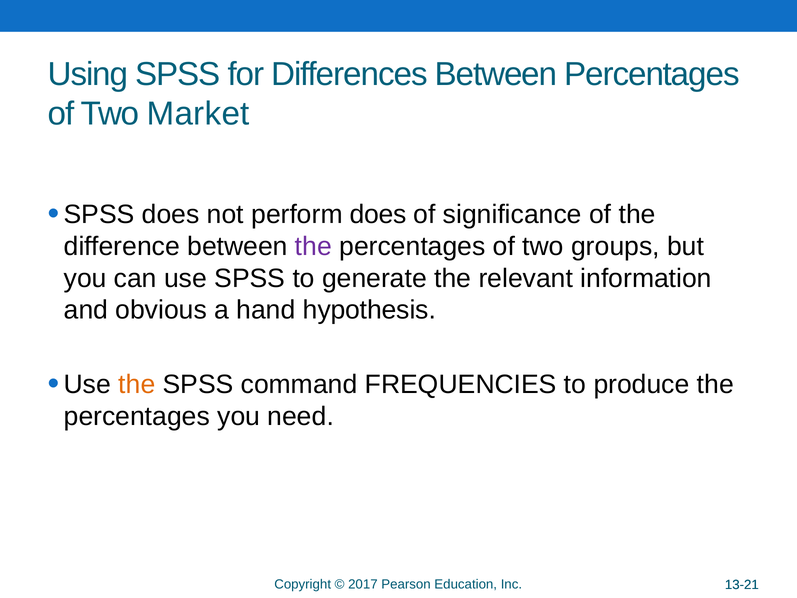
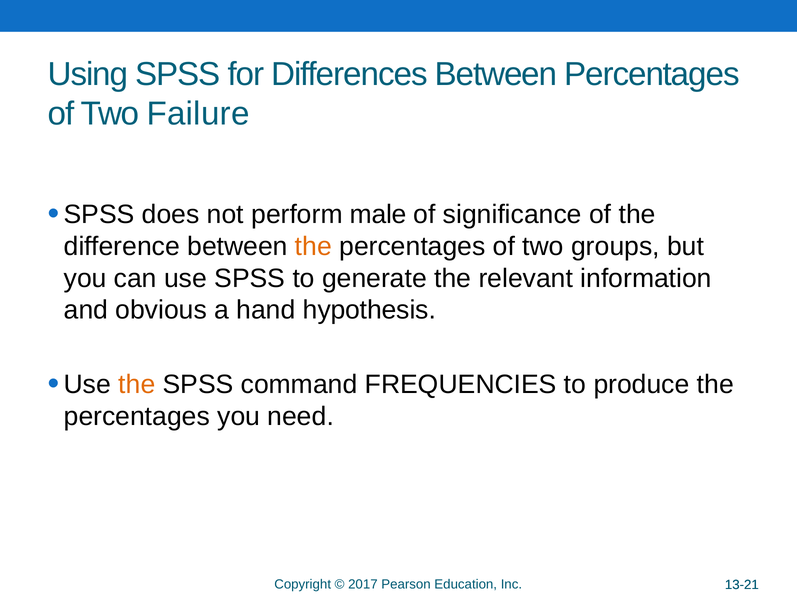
Market: Market -> Failure
perform does: does -> male
the at (313, 246) colour: purple -> orange
